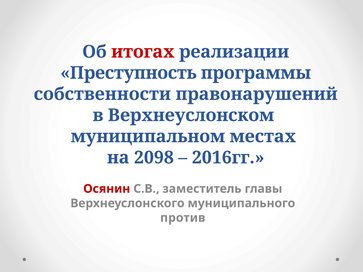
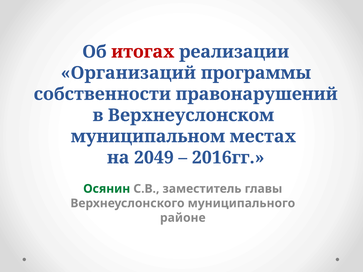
Преступность: Преступность -> Организаций
2098: 2098 -> 2049
Осянин colour: red -> green
против: против -> районе
